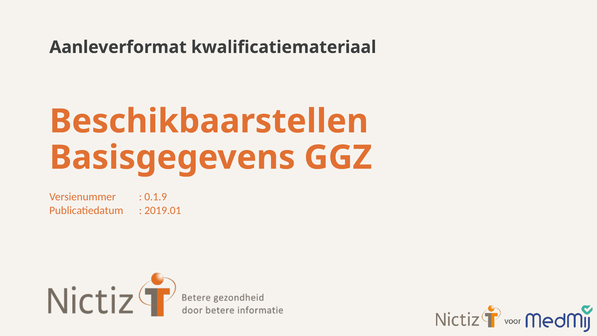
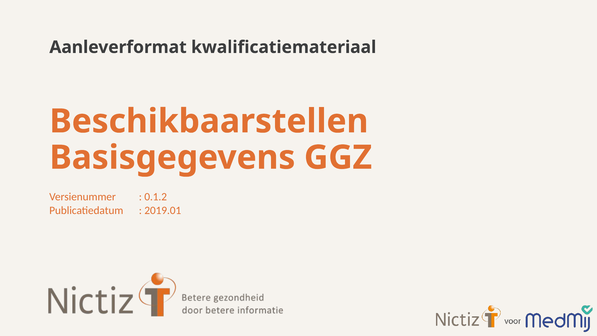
0.1.9: 0.1.9 -> 0.1.2
